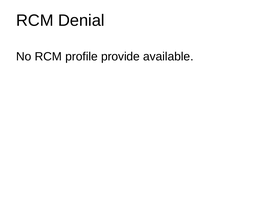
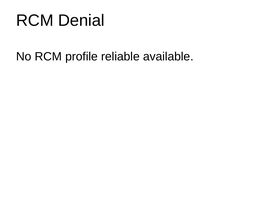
provide: provide -> reliable
